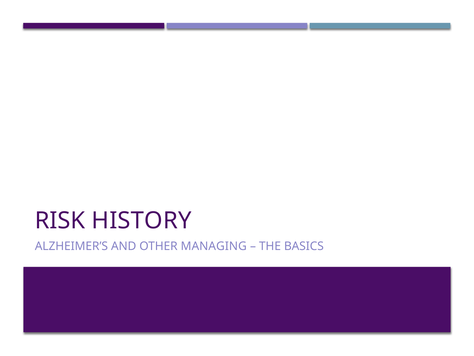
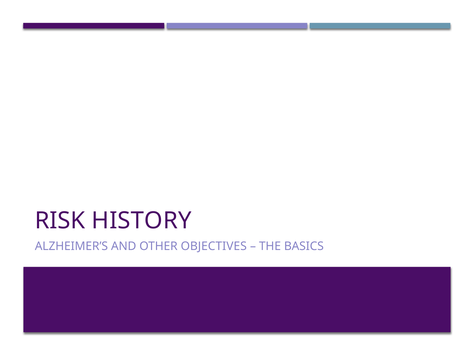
MANAGING: MANAGING -> OBJECTIVES
